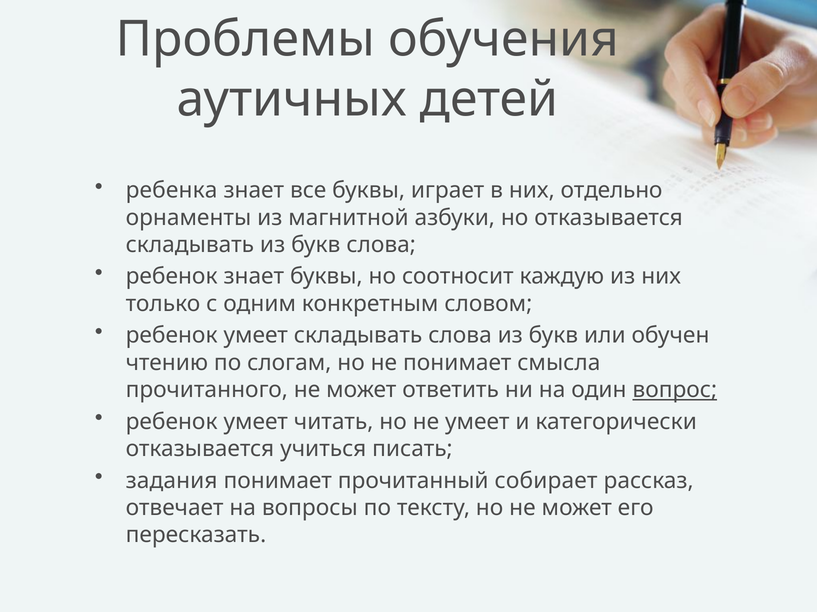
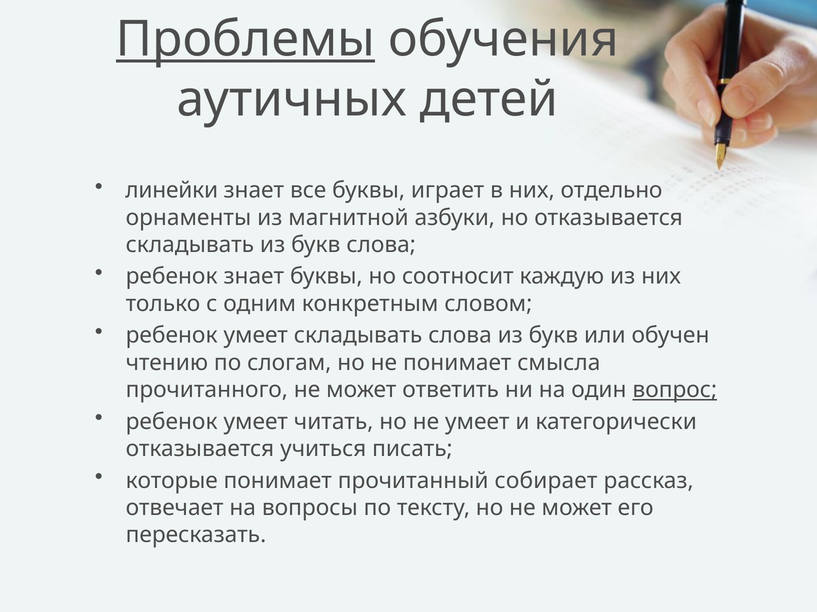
Проблемы underline: none -> present
ребенка: ребенка -> линейки
задания: задания -> которые
